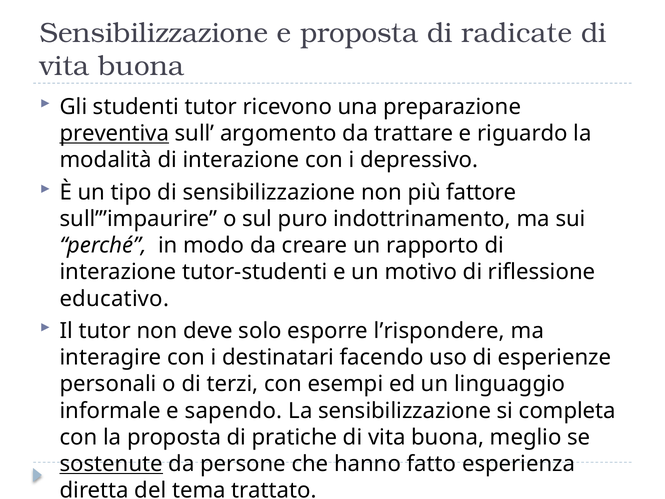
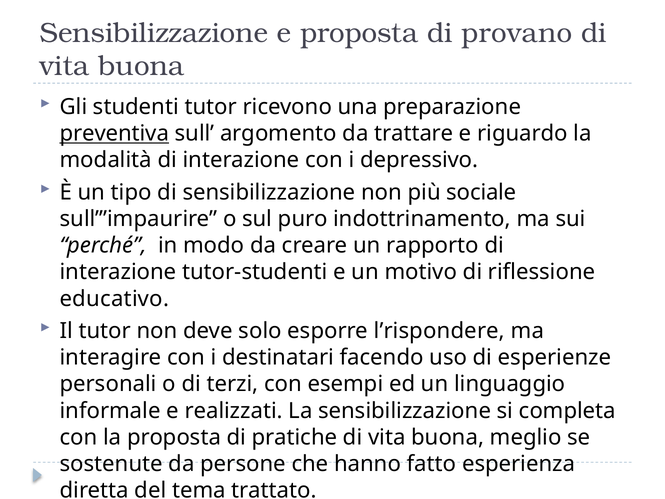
radicate: radicate -> provano
fattore: fattore -> sociale
sapendo: sapendo -> realizzati
sostenute underline: present -> none
